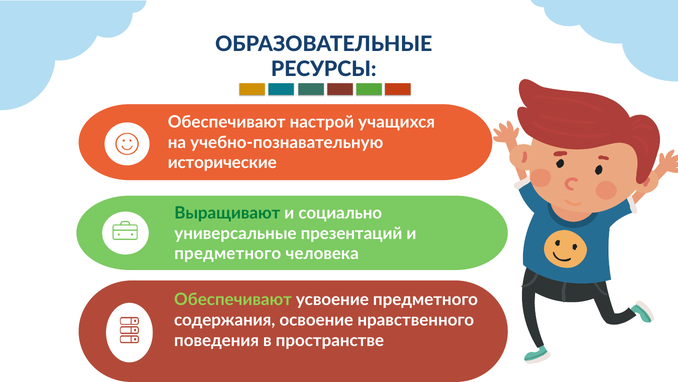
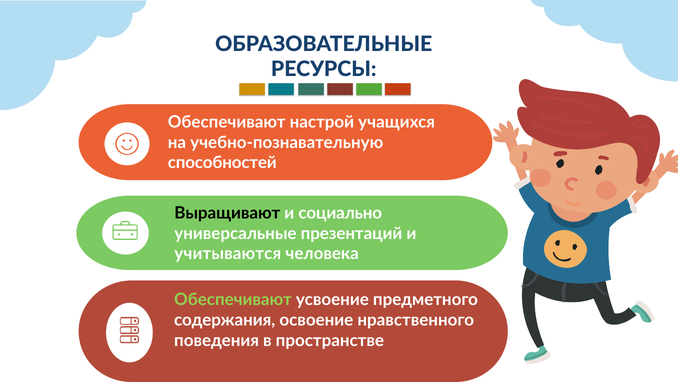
исторические: исторические -> способностей
Выращивают colour: green -> black
предметного at (228, 254): предметного -> учитываются
